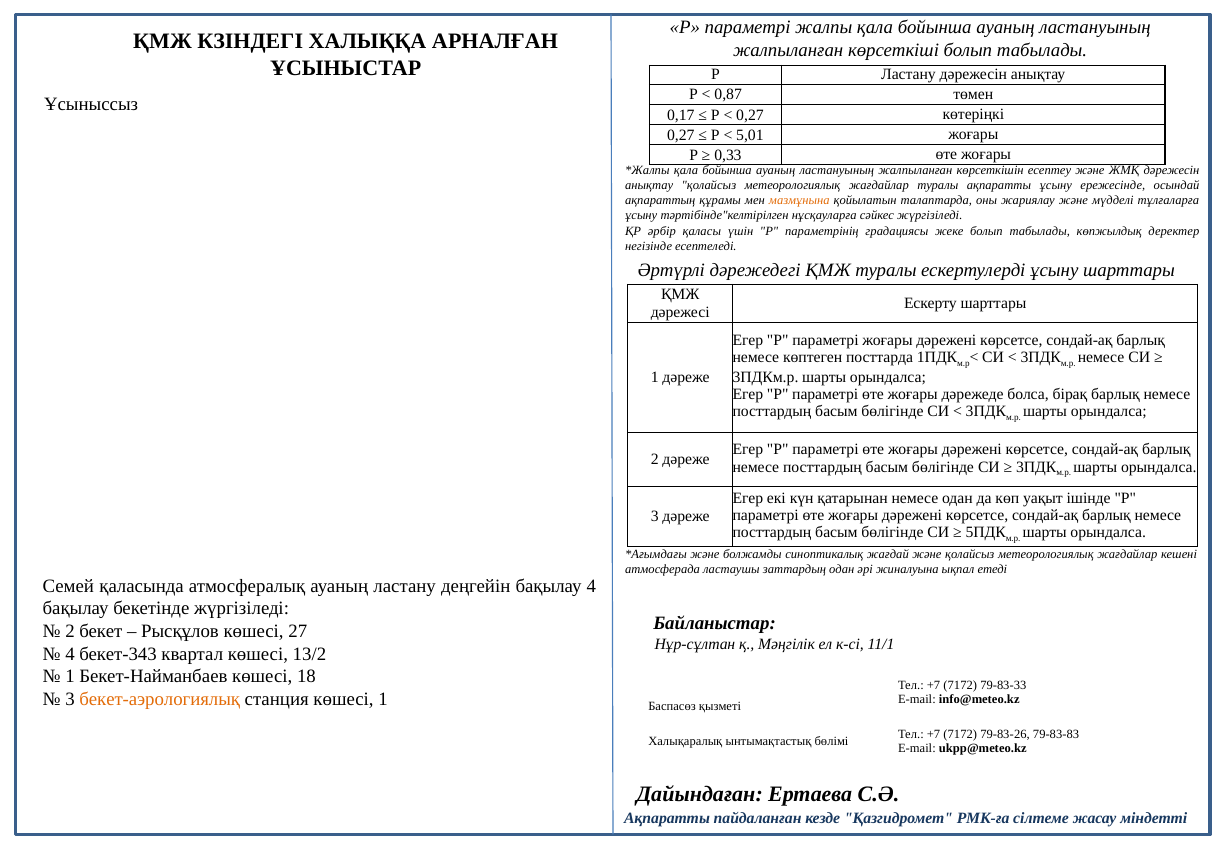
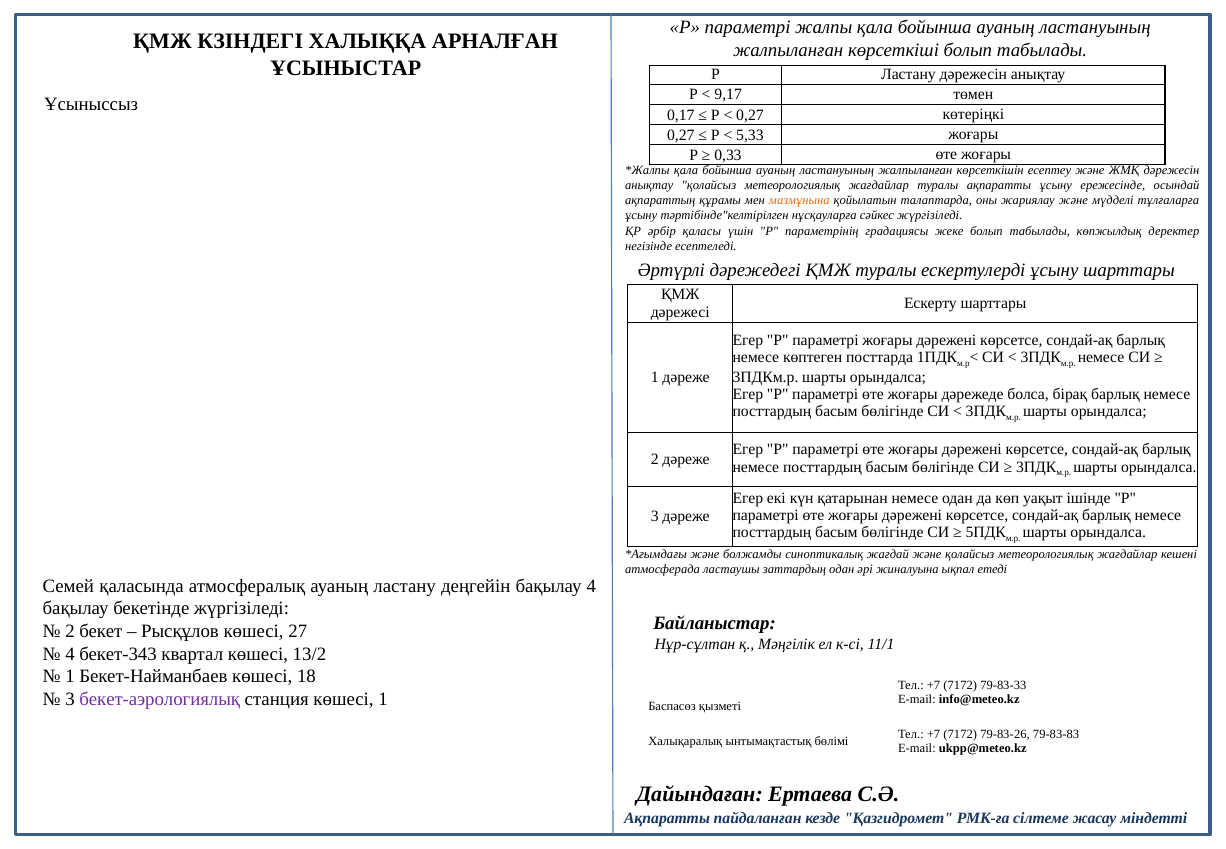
0,87: 0,87 -> 9,17
5,01: 5,01 -> 5,33
бекет-аэрологиялық colour: orange -> purple
